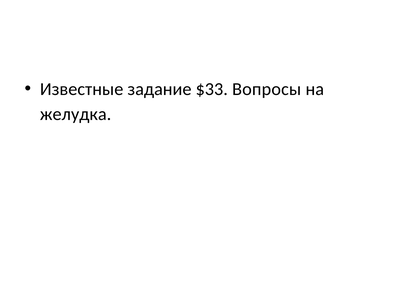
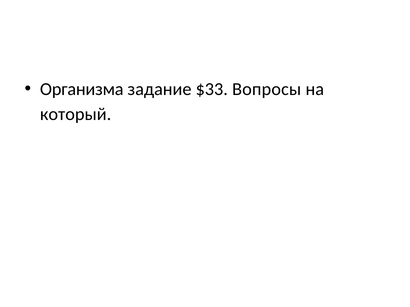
Известные: Известные -> Организма
желудка: желудка -> который
